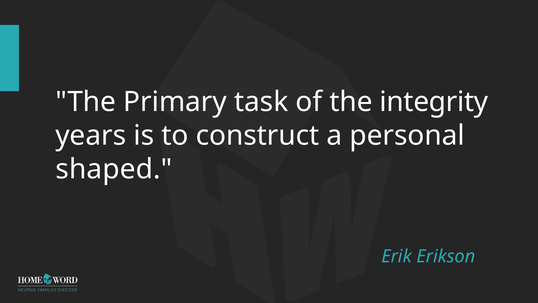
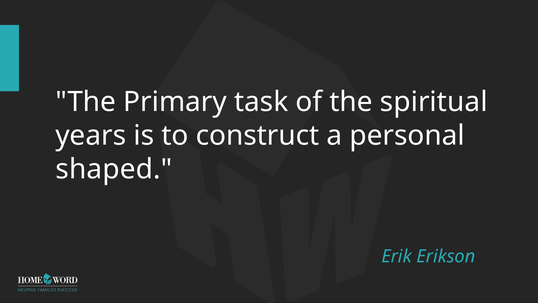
integrity: integrity -> spiritual
